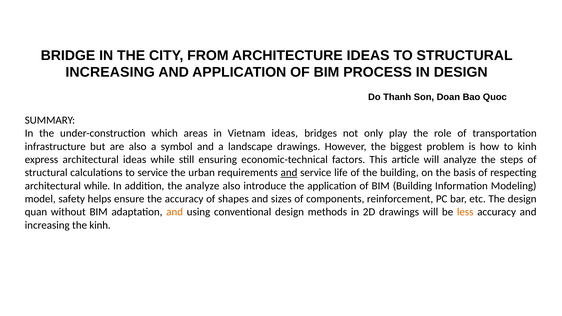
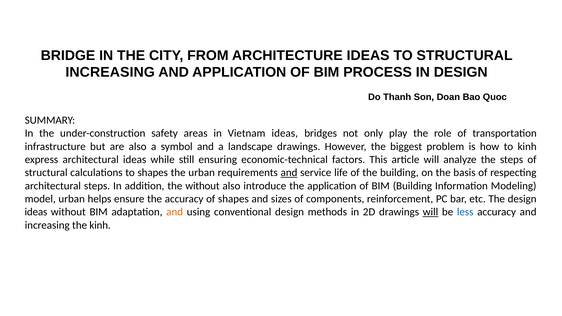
which: which -> safety
to service: service -> shapes
architectural while: while -> steps
the analyze: analyze -> without
model safety: safety -> urban
quan at (36, 212): quan -> ideas
will at (431, 212) underline: none -> present
less colour: orange -> blue
